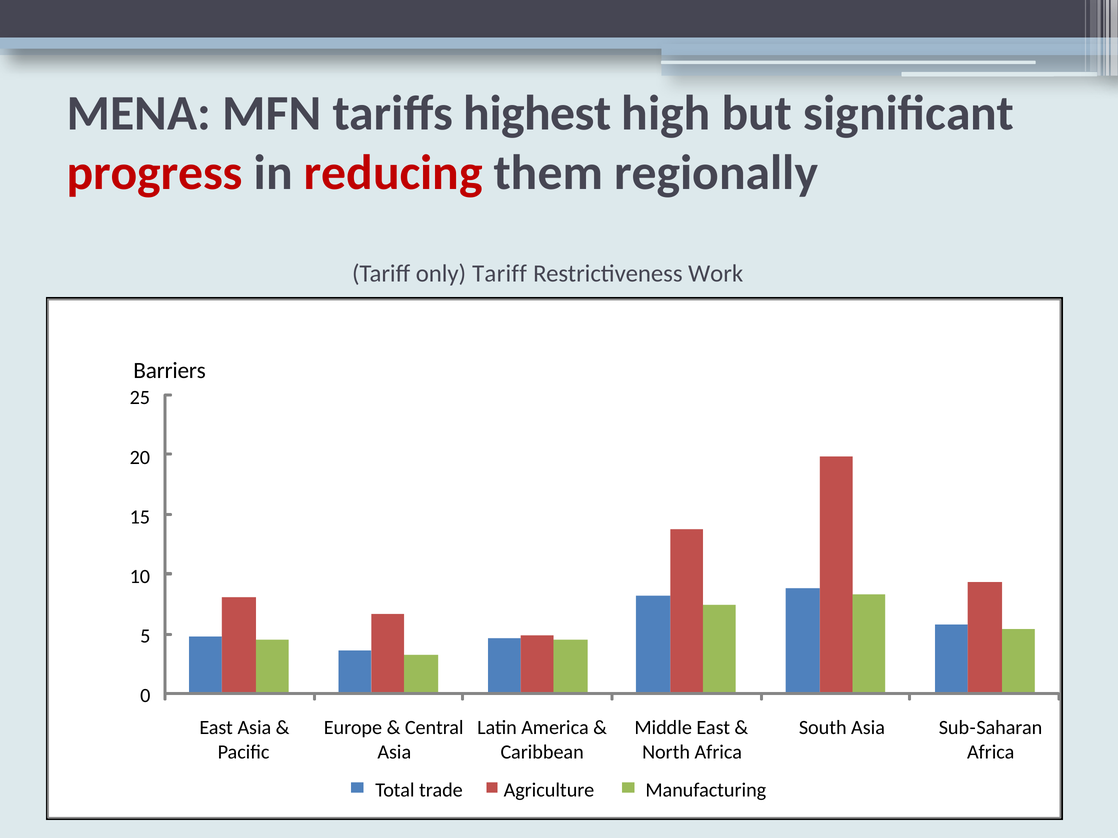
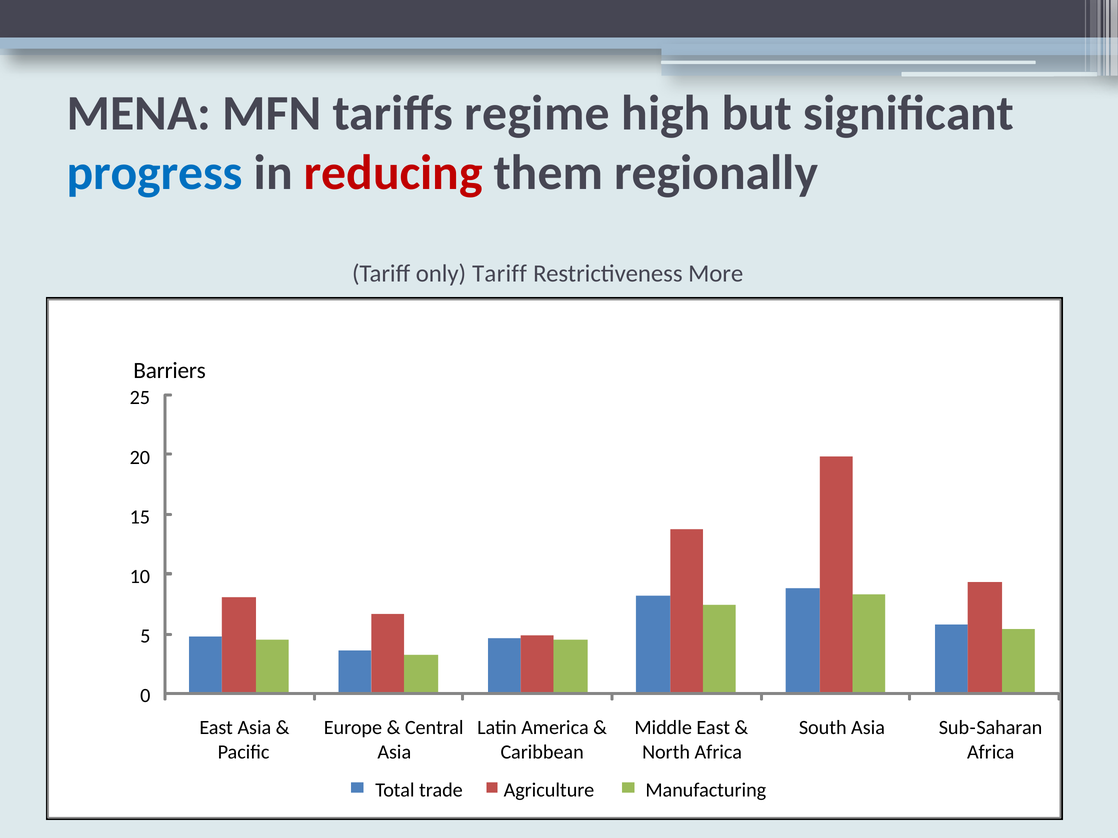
highest: highest -> regime
progress colour: red -> blue
Work: Work -> More
